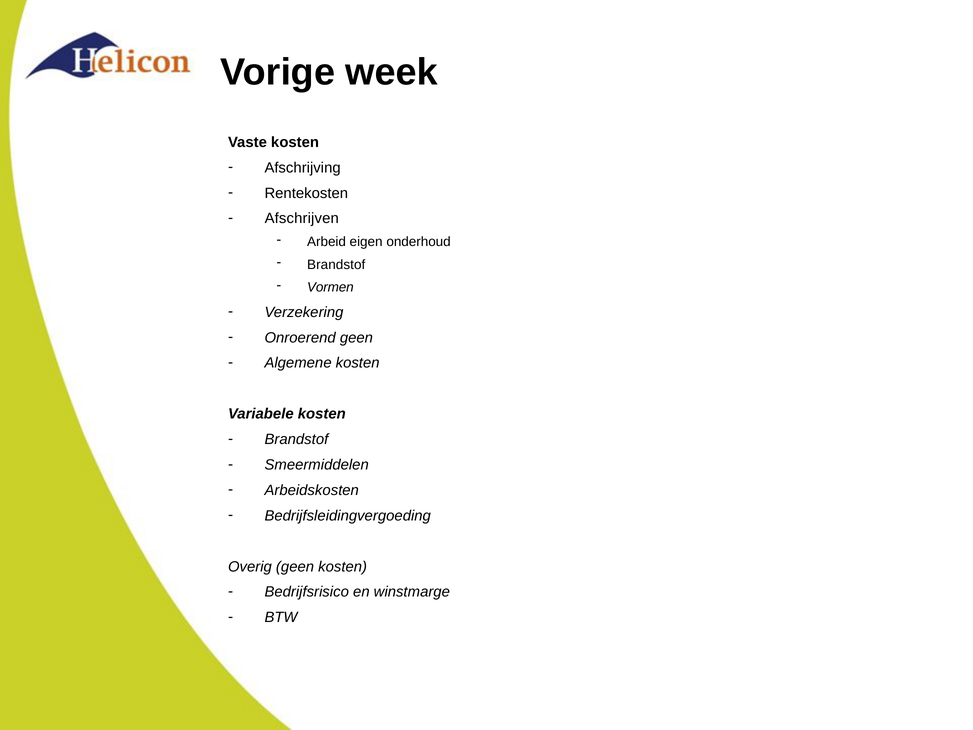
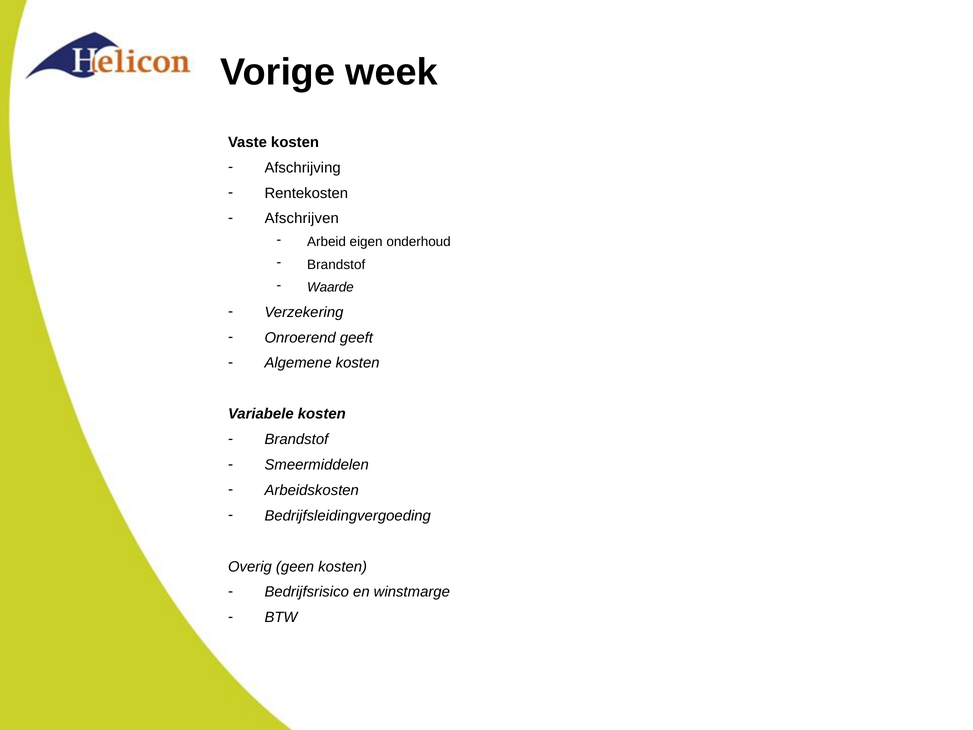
Vormen: Vormen -> Waarde
Onroerend geen: geen -> geeft
